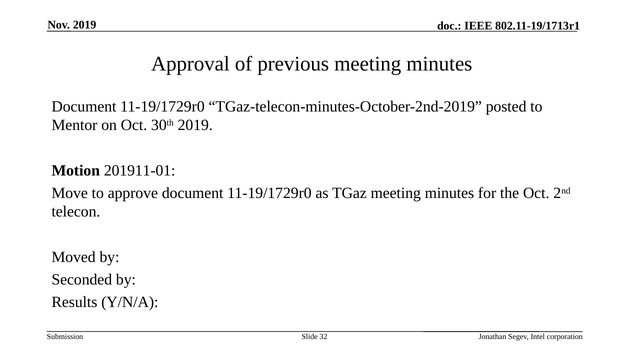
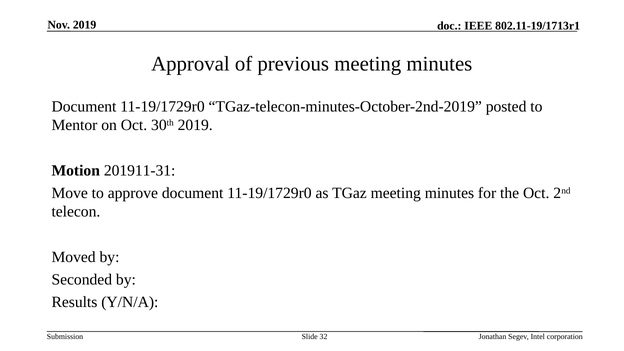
201911-01: 201911-01 -> 201911-31
